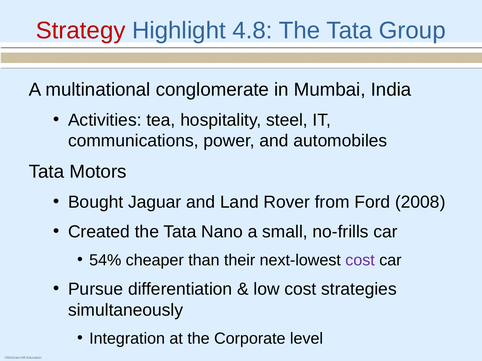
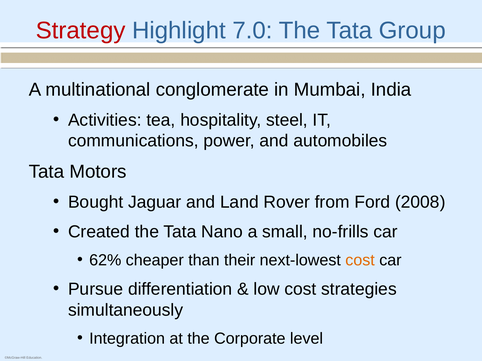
4.8: 4.8 -> 7.0
54%: 54% -> 62%
cost at (360, 261) colour: purple -> orange
